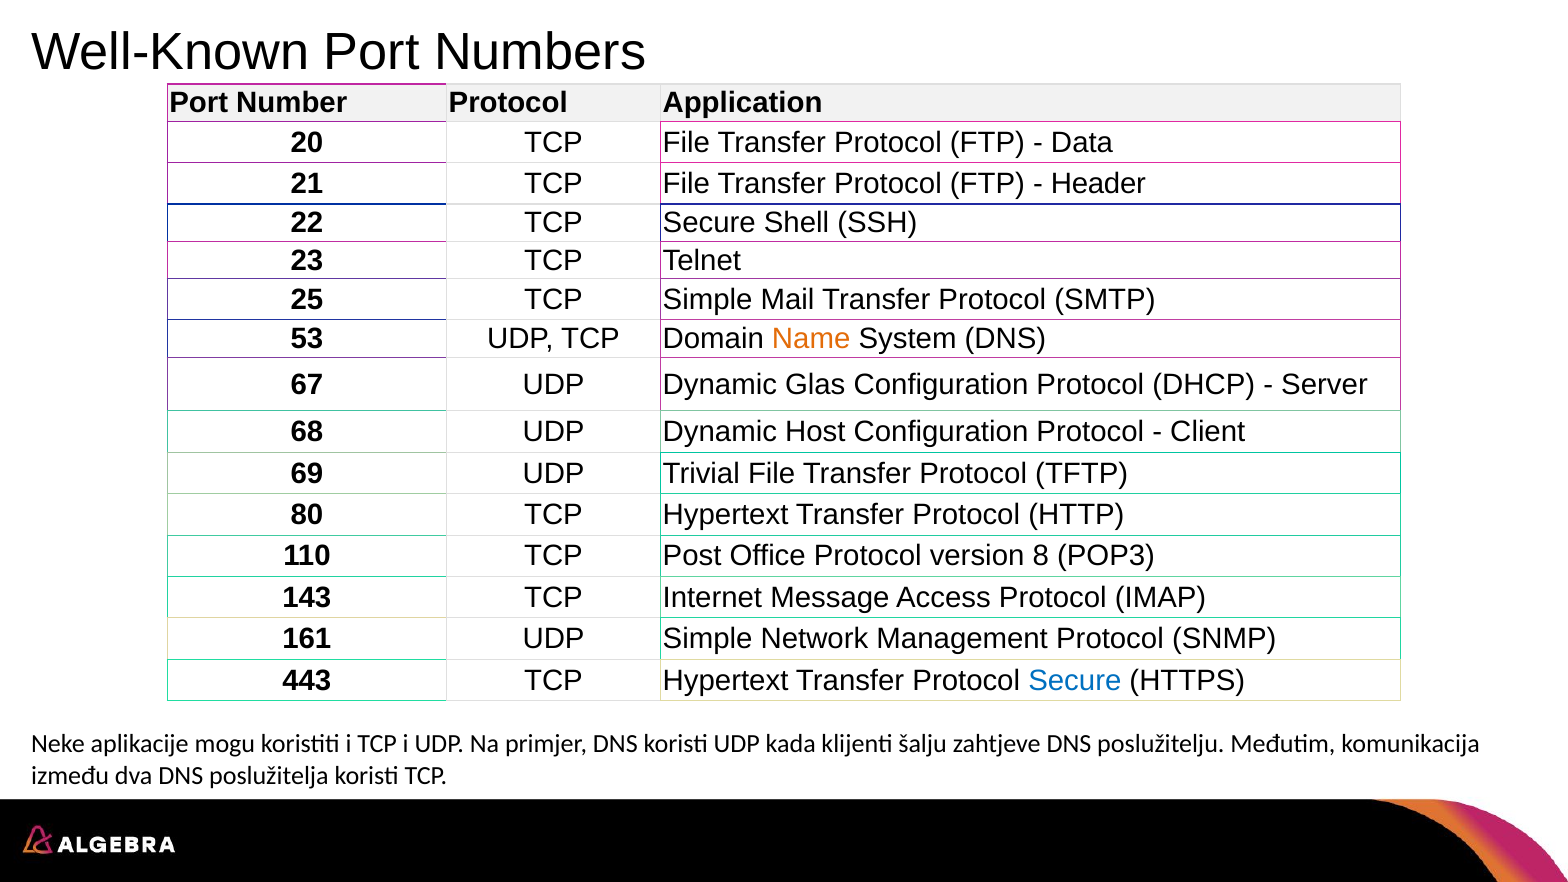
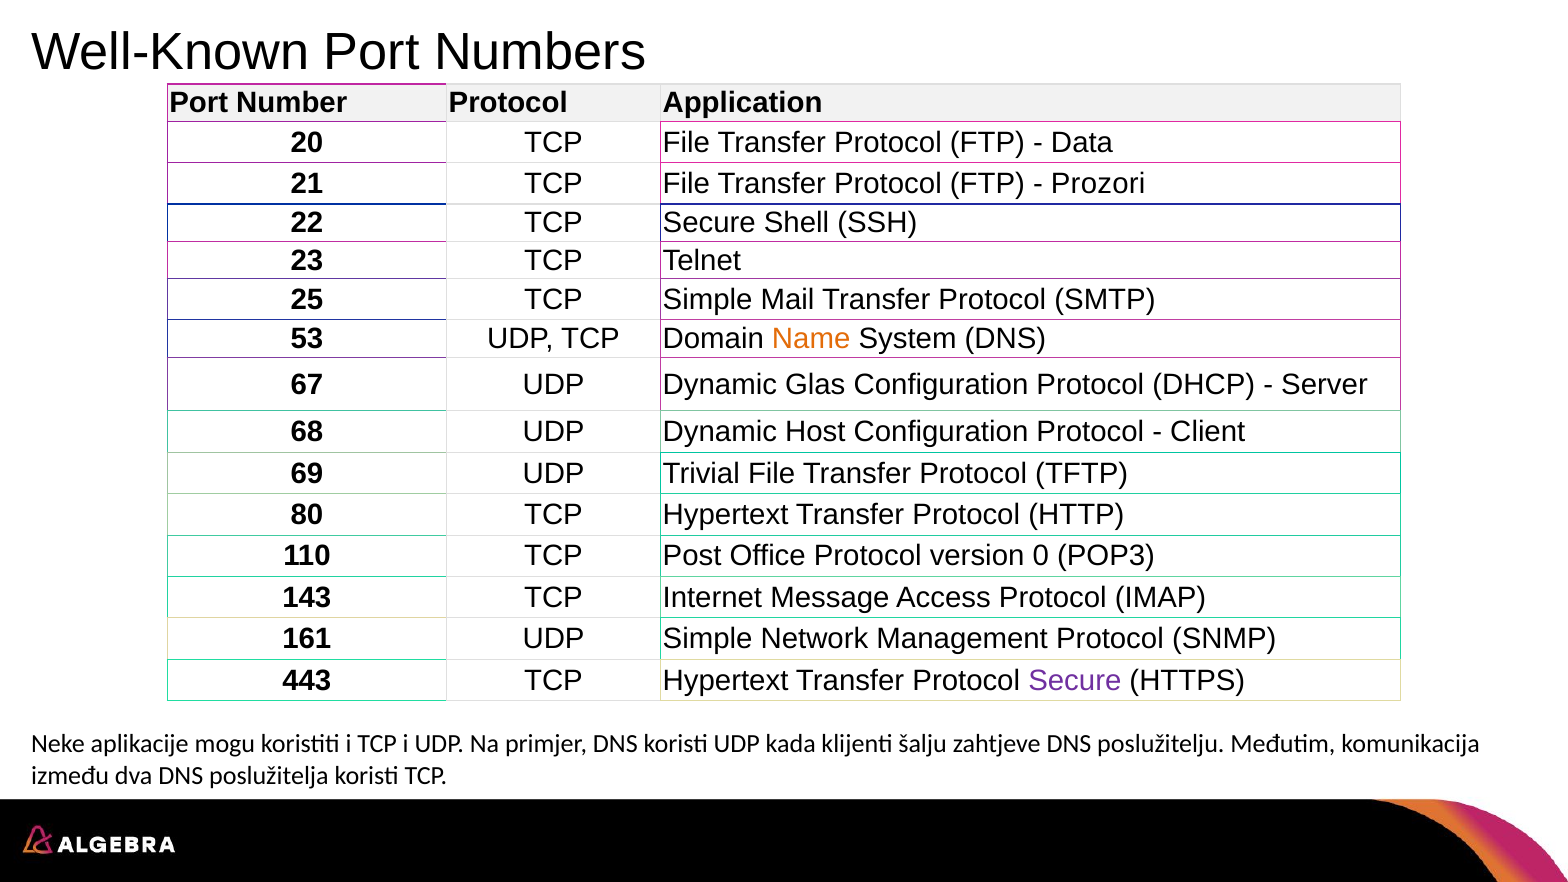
Header: Header -> Prozori
8: 8 -> 0
Secure at (1075, 680) colour: blue -> purple
